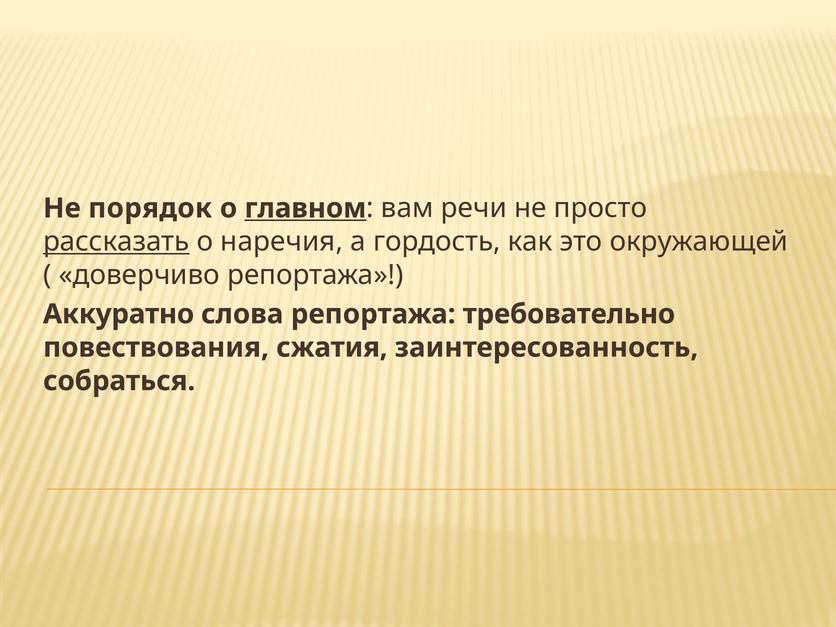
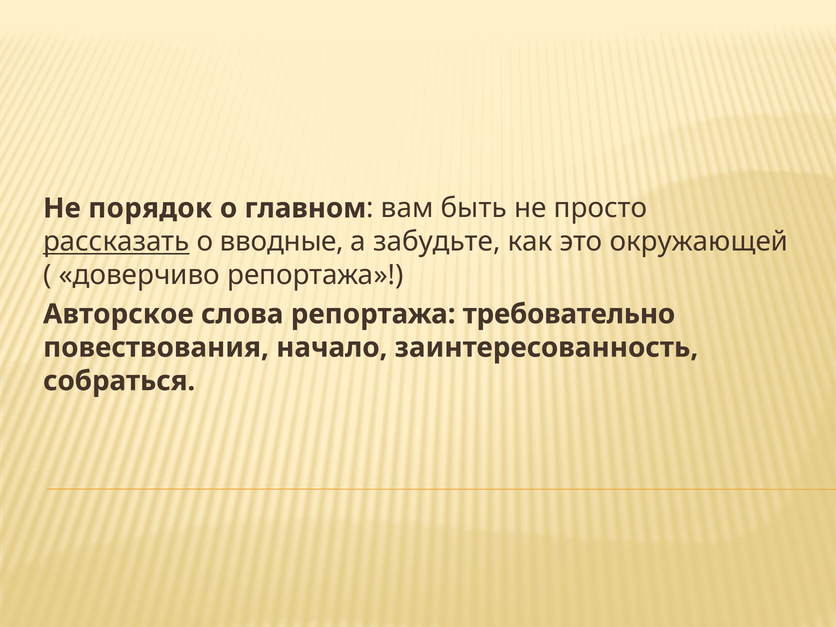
главном underline: present -> none
речи: речи -> быть
наречия: наречия -> вводные
гордость: гордость -> забудьте
Аккуратно: Аккуратно -> Авторское
сжатия: сжатия -> начало
